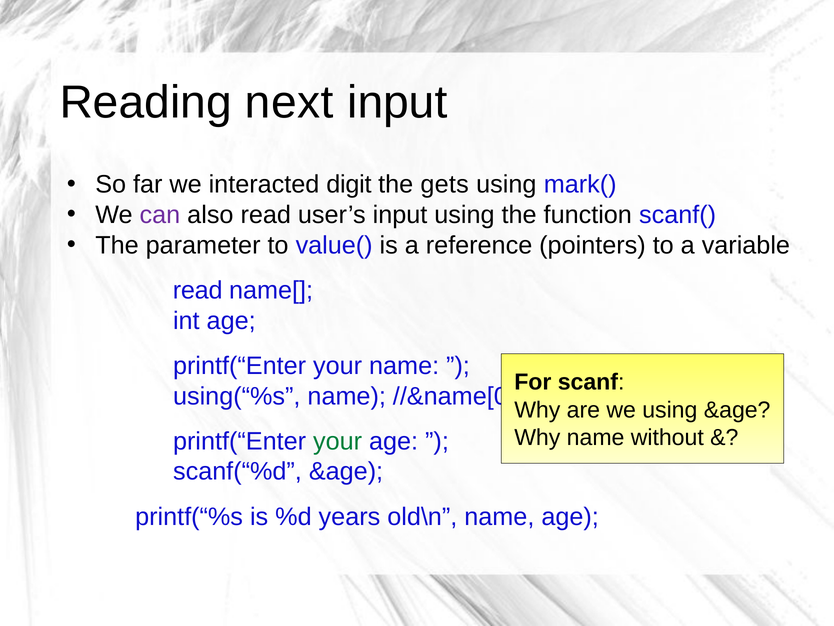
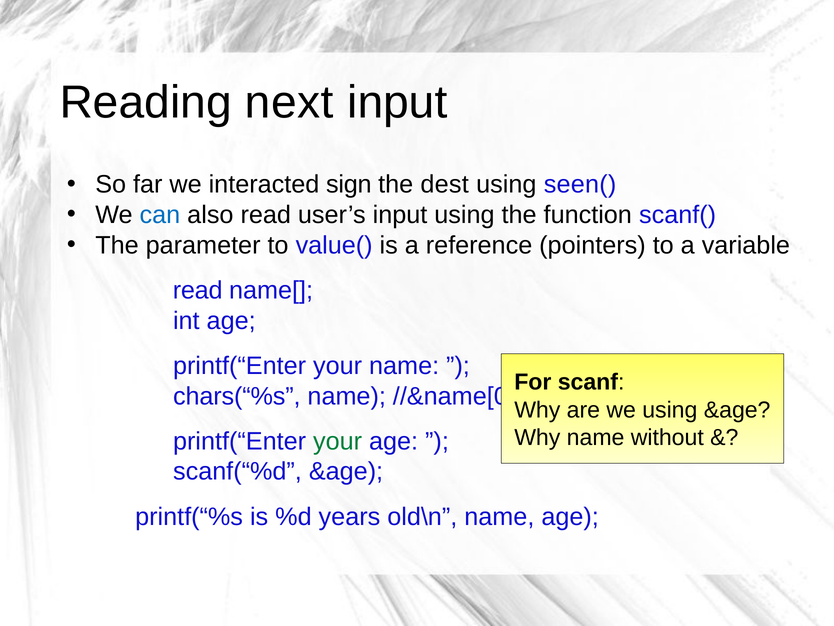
digit: digit -> sign
gets: gets -> dest
mark(: mark( -> seen(
can colour: purple -> blue
using(“%s: using(“%s -> chars(“%s
